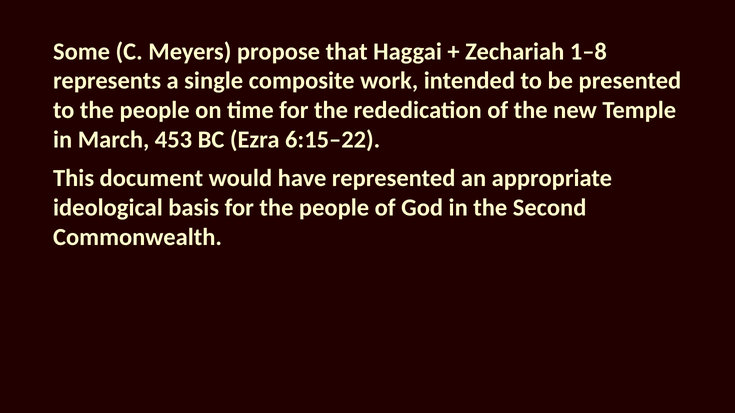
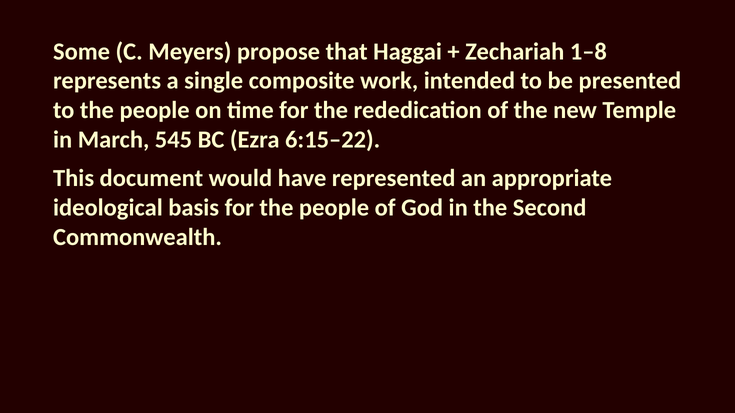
453: 453 -> 545
